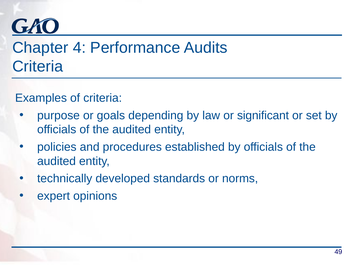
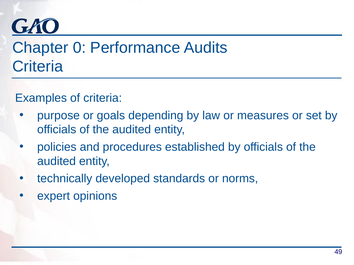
4: 4 -> 0
significant: significant -> measures
